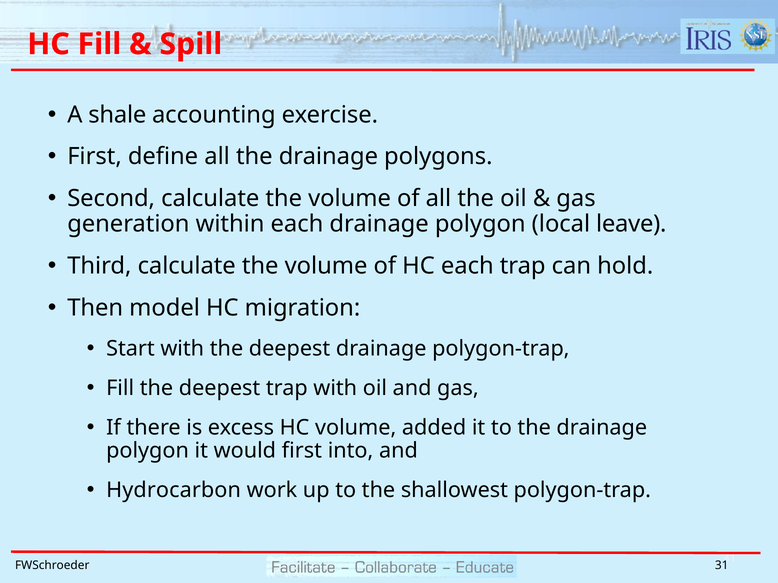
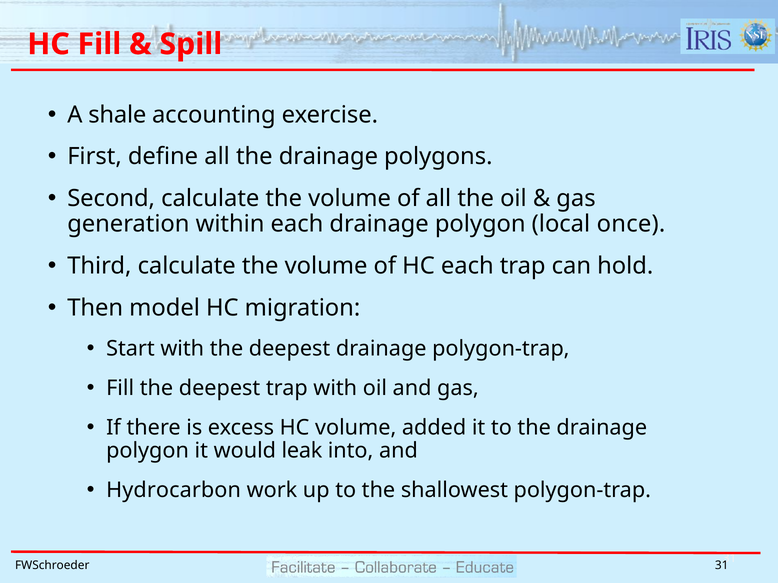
leave: leave -> once
would first: first -> leak
